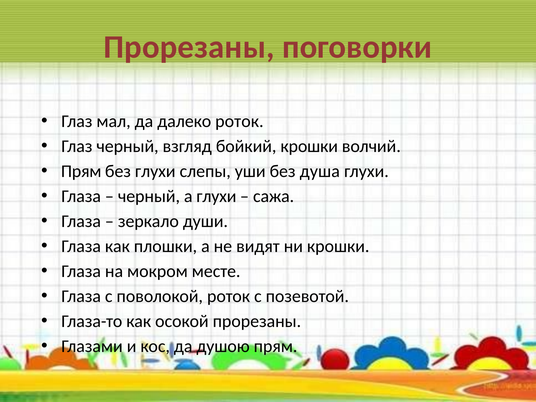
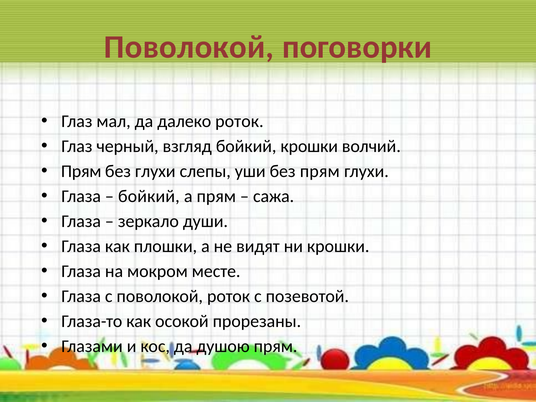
Прорезаны at (189, 47): Прорезаны -> Поволокой
без душа: душа -> прям
черный at (149, 196): черный -> бойкий
а глухи: глухи -> прям
